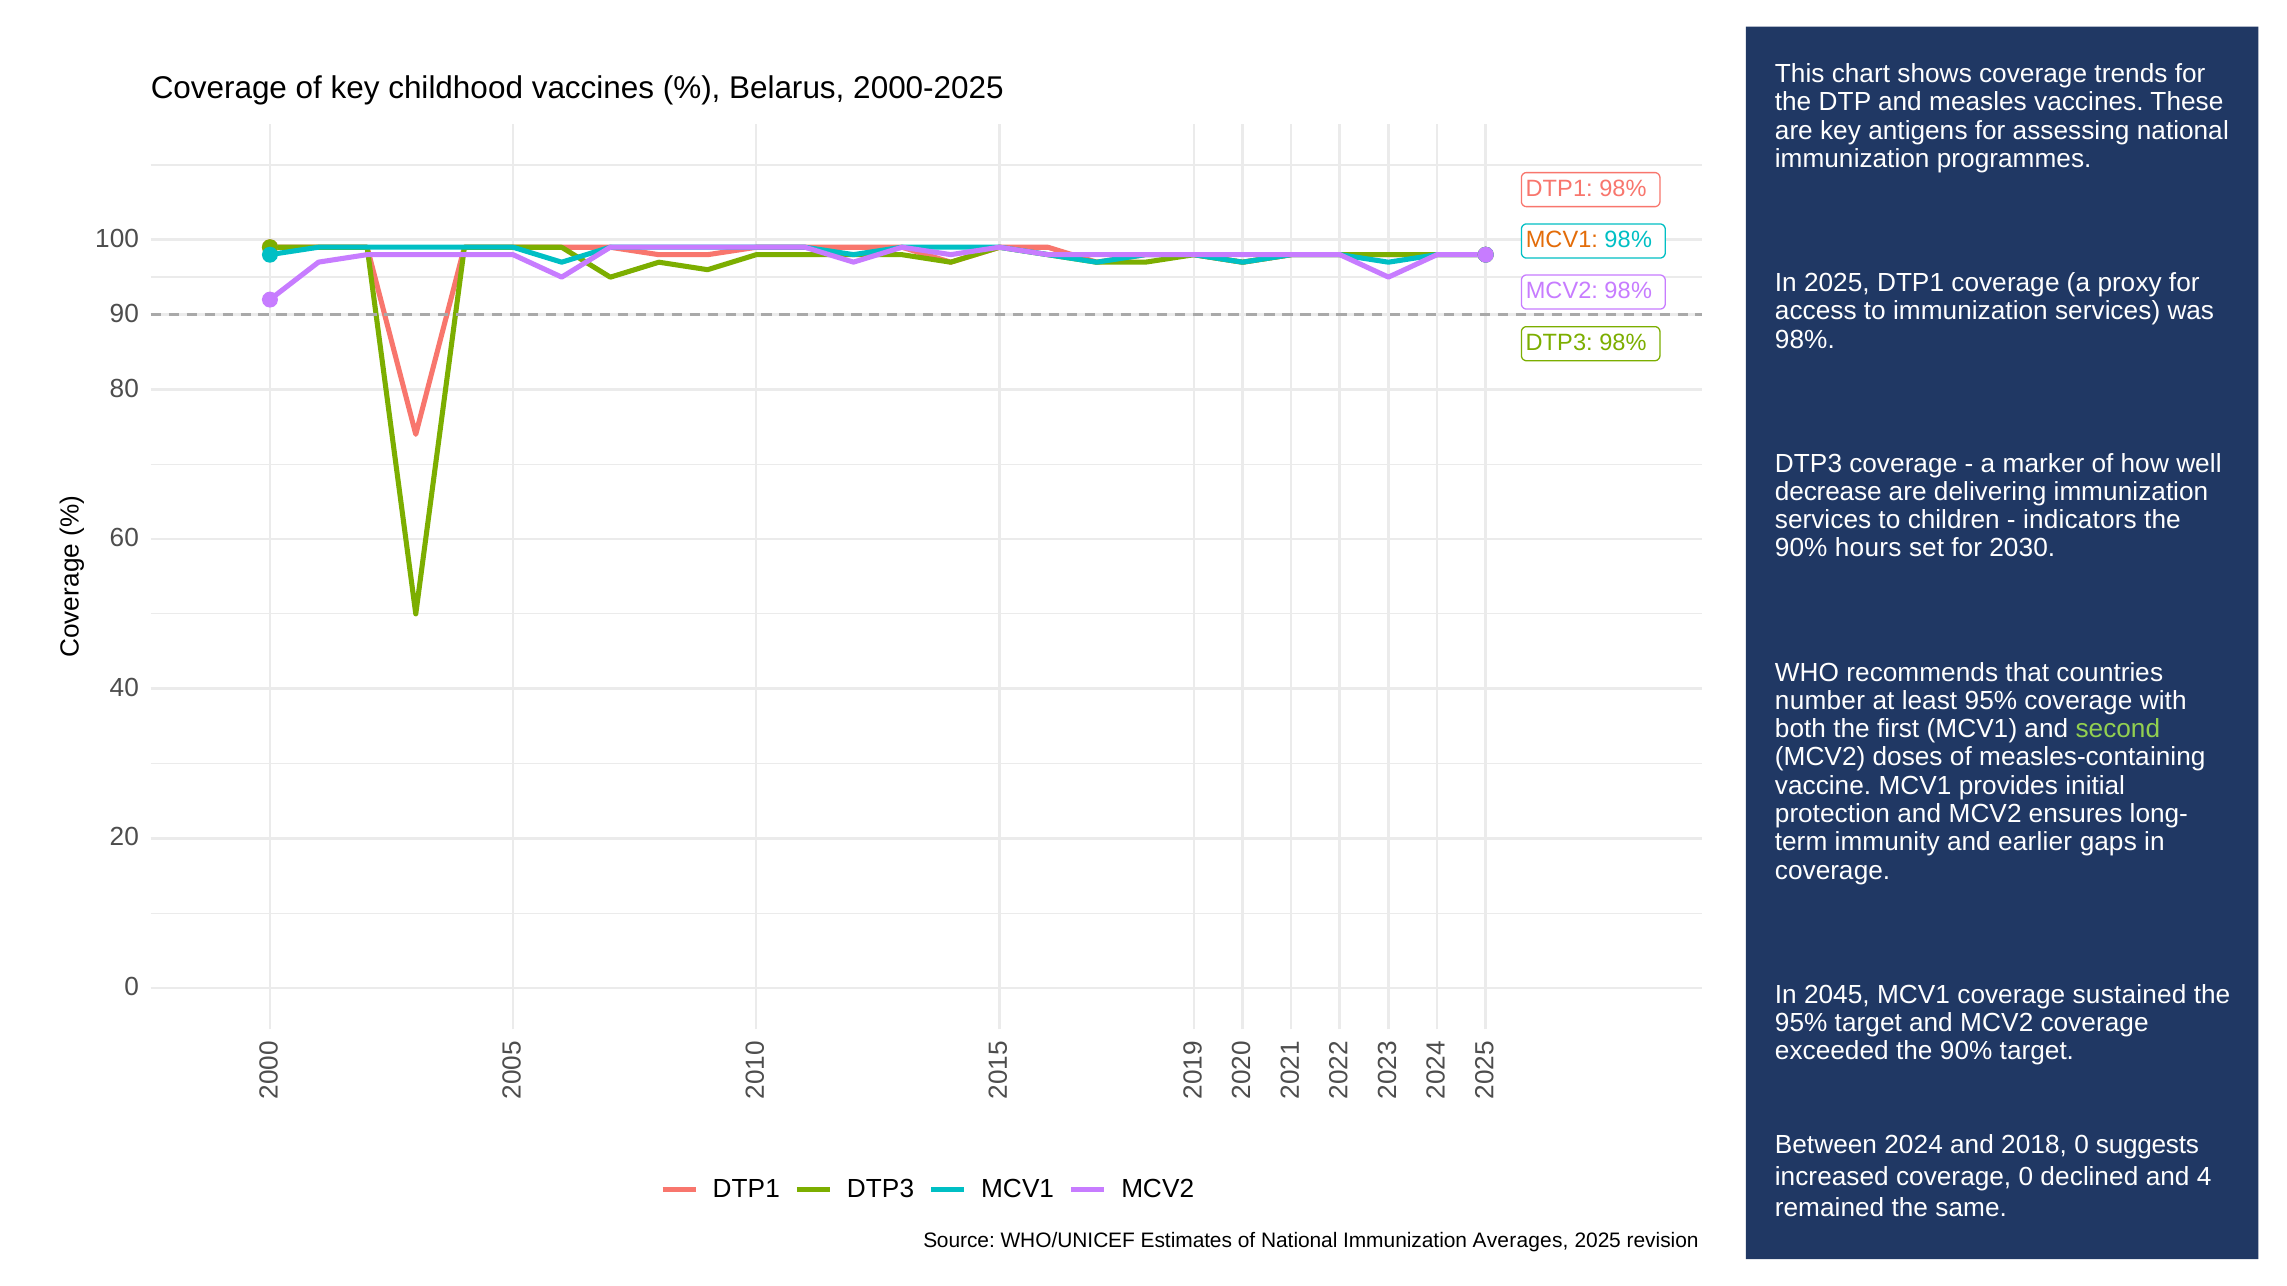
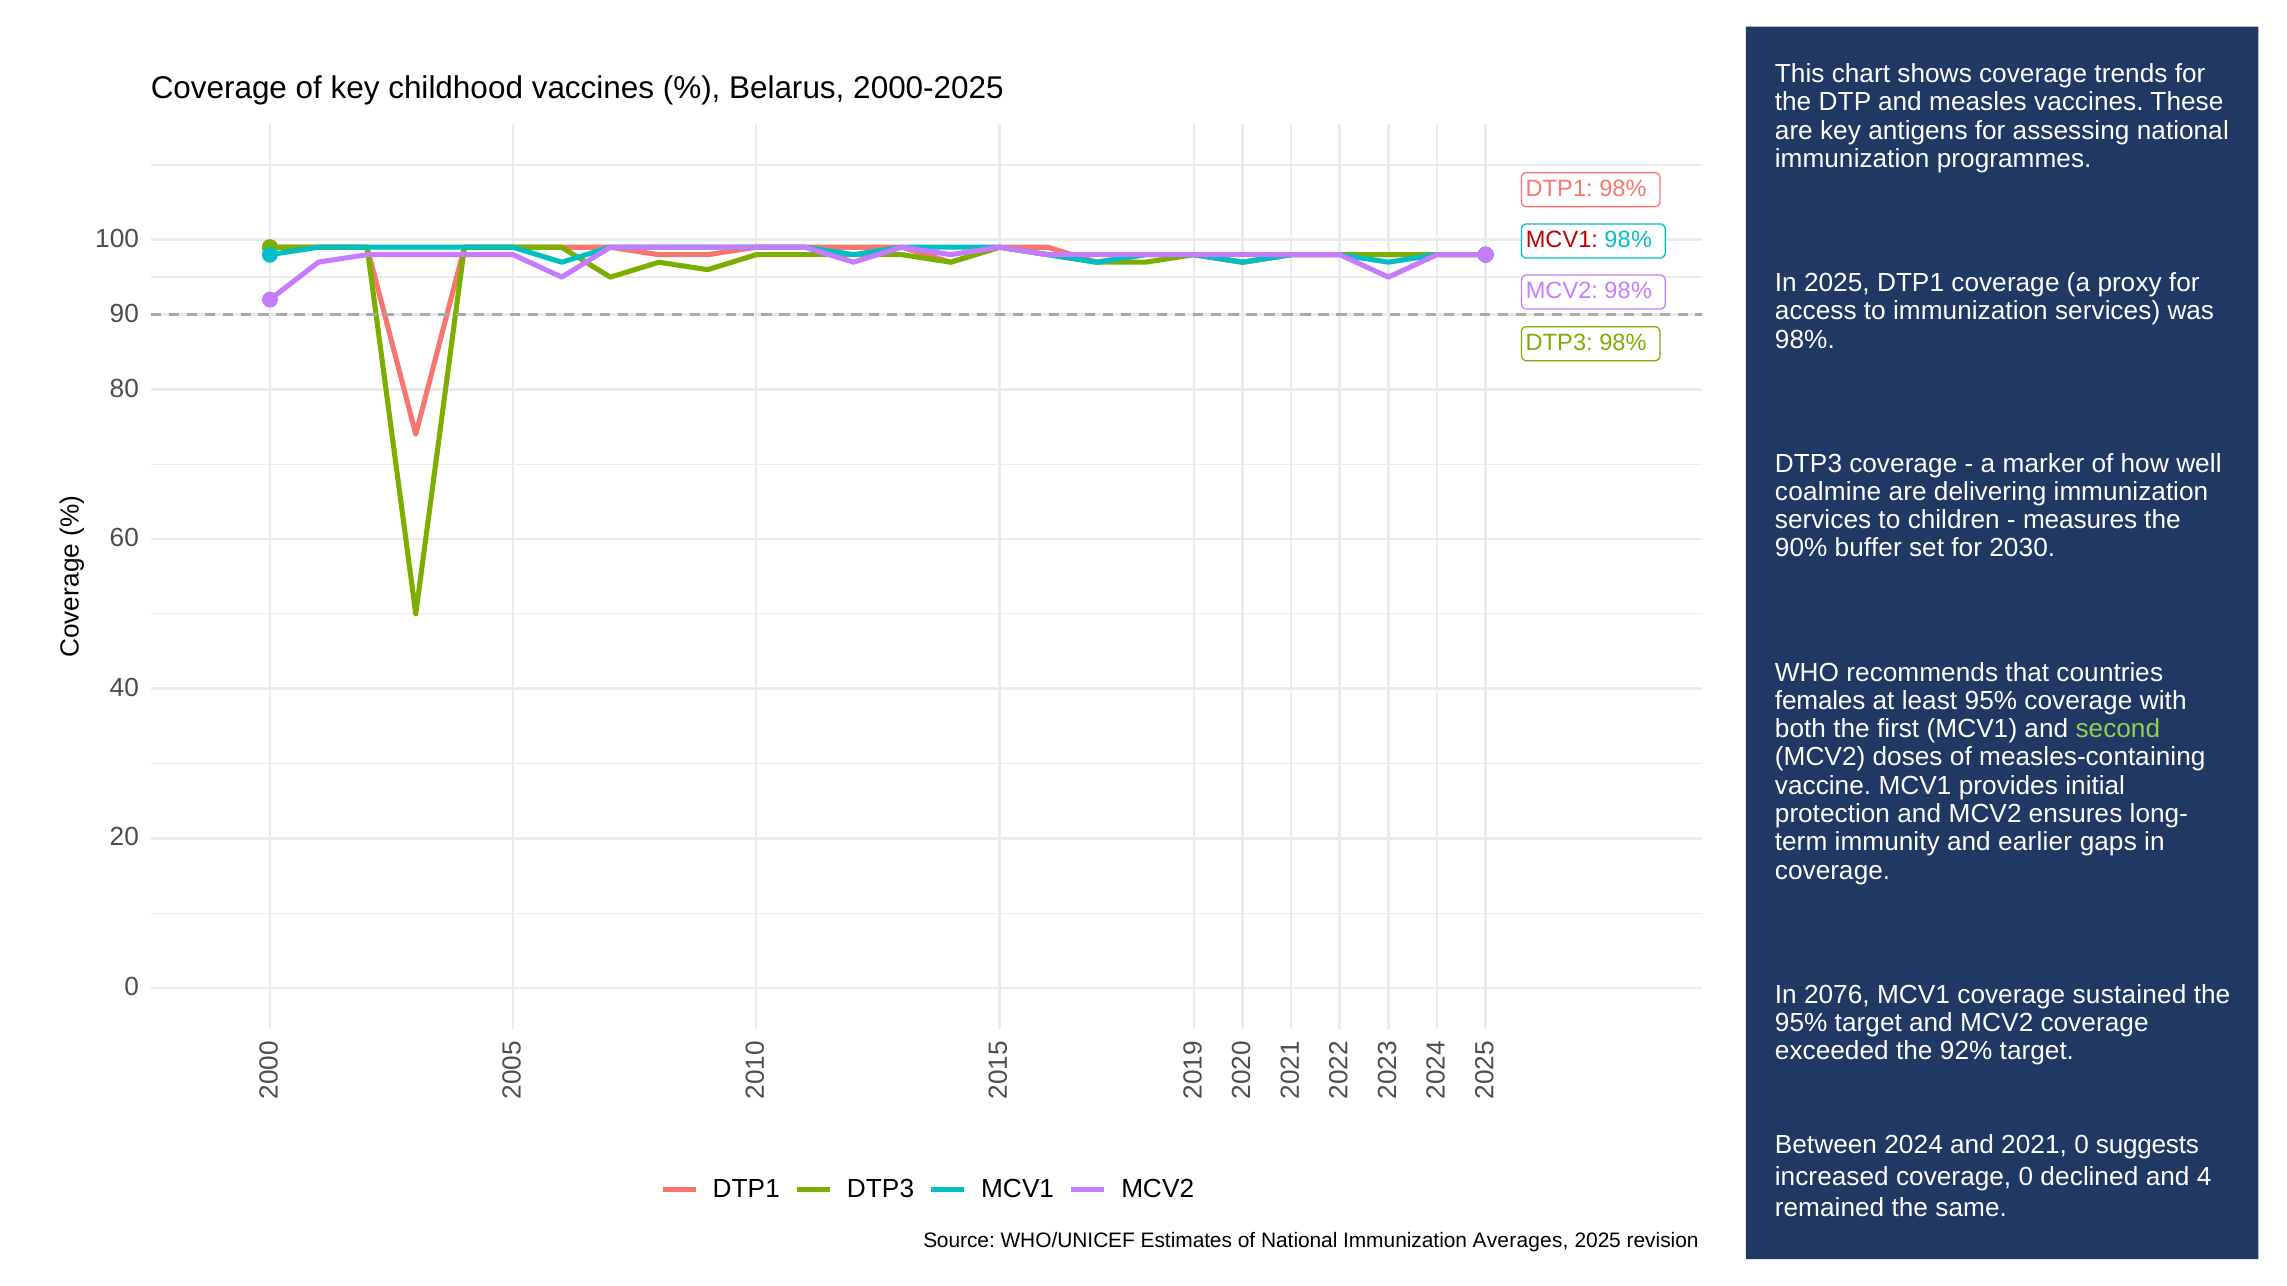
MCV1 at (1562, 240) colour: orange -> red
decrease: decrease -> coalmine
indicators: indicators -> measures
hours: hours -> buffer
number: number -> females
2045: 2045 -> 2076
exceeded the 90%: 90% -> 92%
2018: 2018 -> 2021
